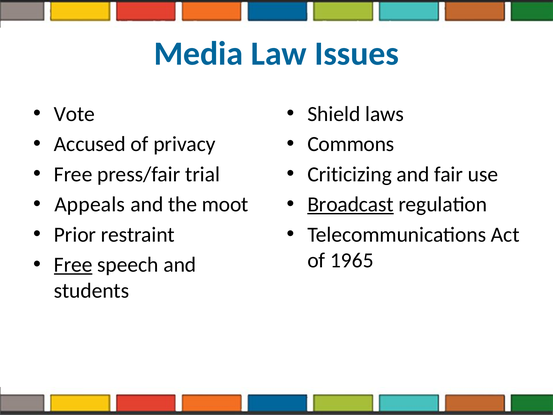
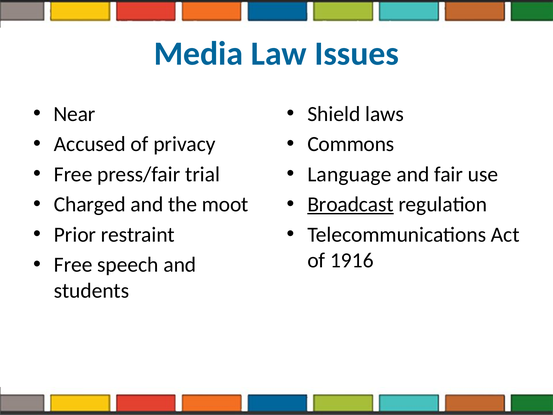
Vote: Vote -> Near
Criticizing: Criticizing -> Language
Appeals: Appeals -> Charged
1965: 1965 -> 1916
Free at (73, 265) underline: present -> none
